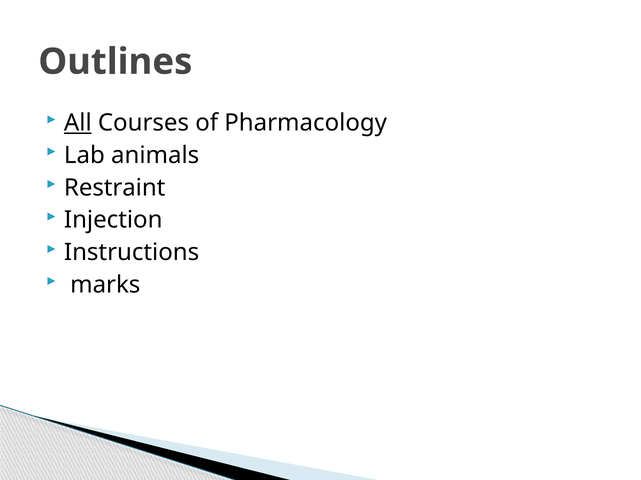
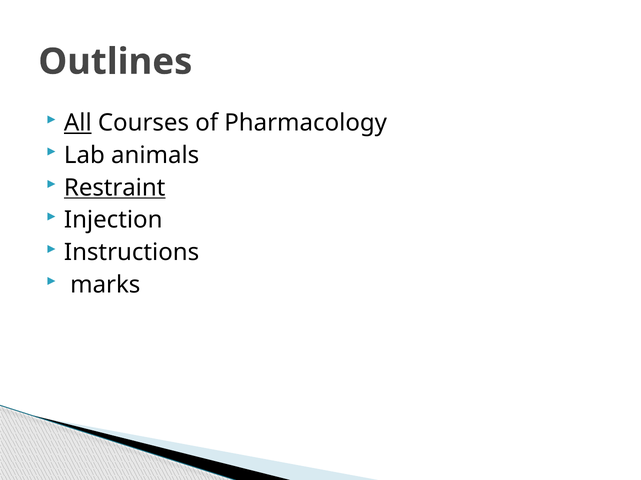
Restraint underline: none -> present
